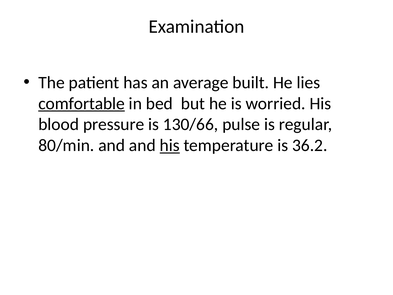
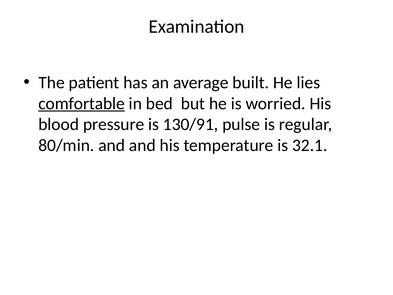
130/66: 130/66 -> 130/91
his at (170, 145) underline: present -> none
36.2: 36.2 -> 32.1
